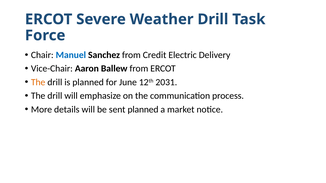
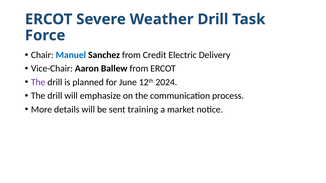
The at (38, 82) colour: orange -> purple
2031: 2031 -> 2024
sent planned: planned -> training
